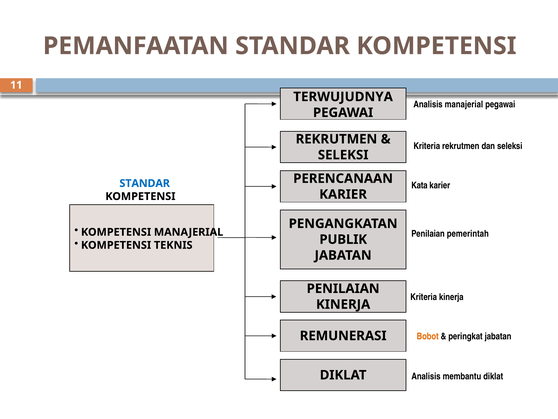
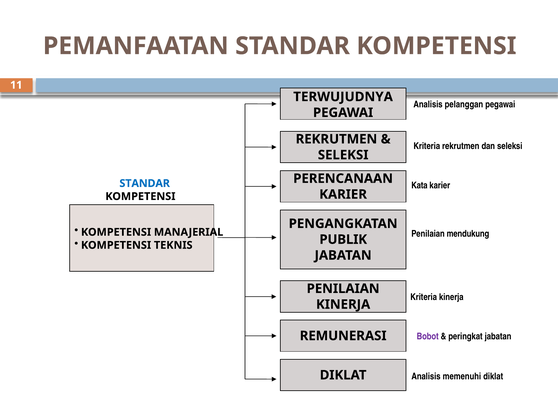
Analisis manajerial: manajerial -> pelanggan
pemerintah: pemerintah -> mendukung
Bobot colour: orange -> purple
membantu: membantu -> memenuhi
